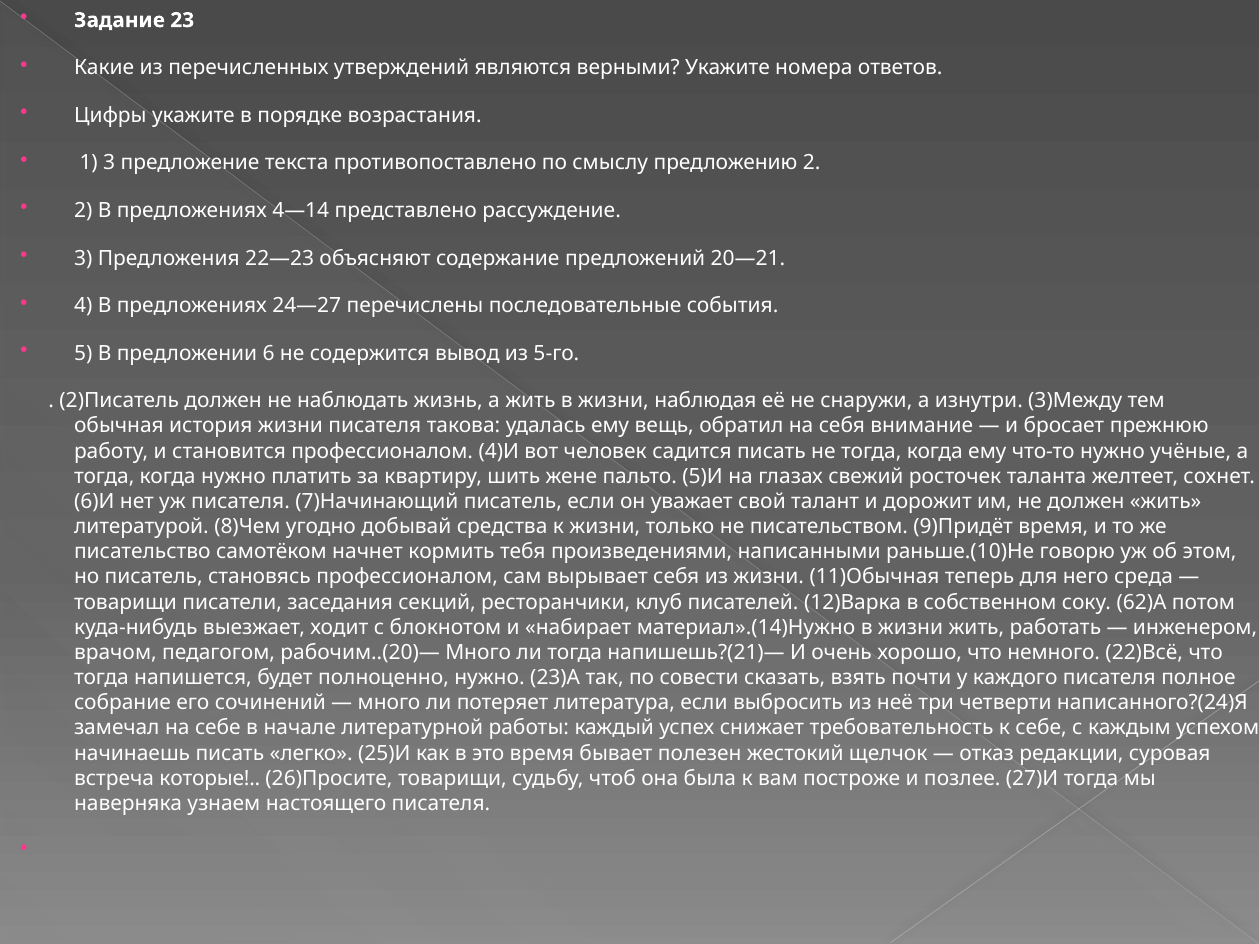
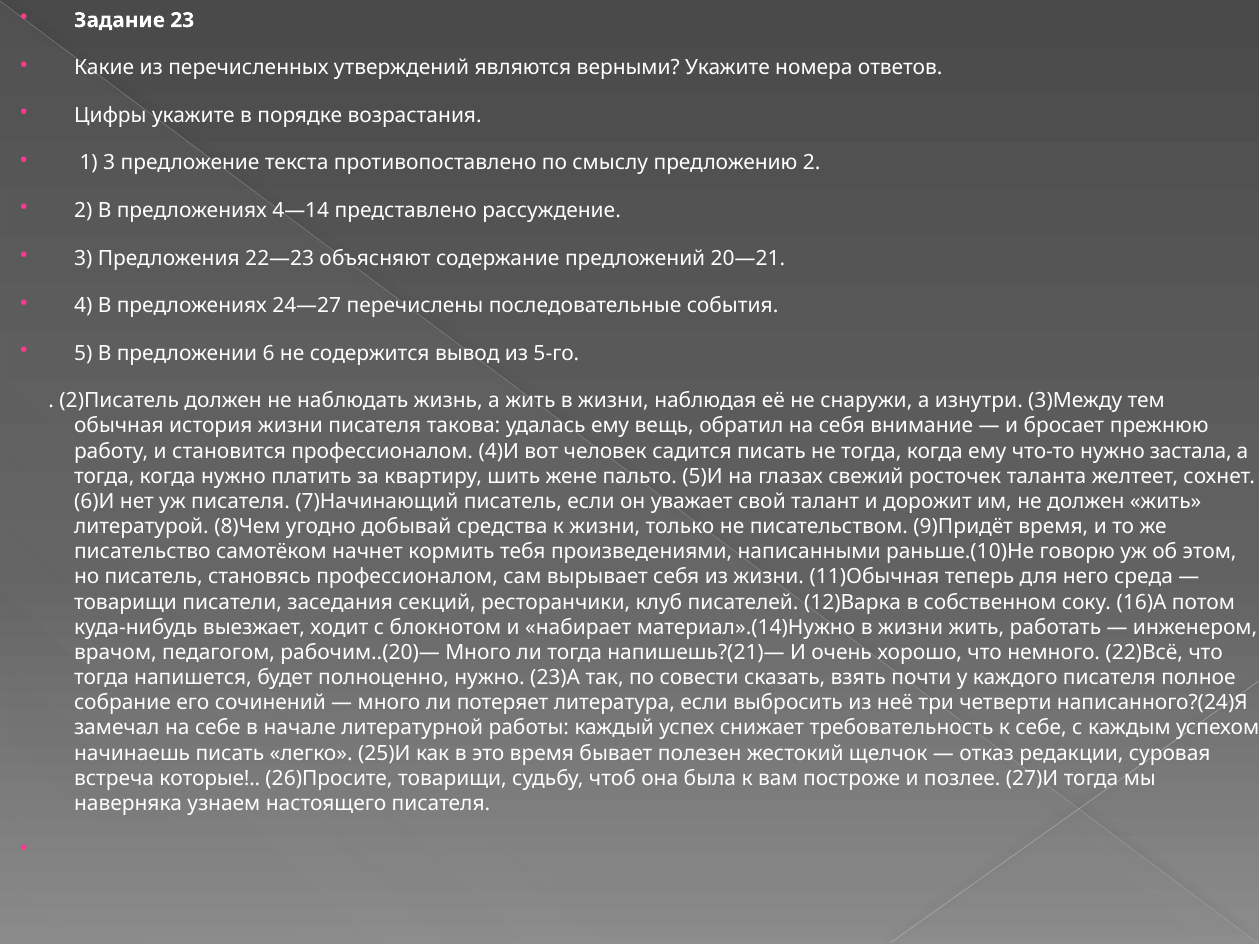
учёные: учёные -> застала
62)А: 62)А -> 16)А
